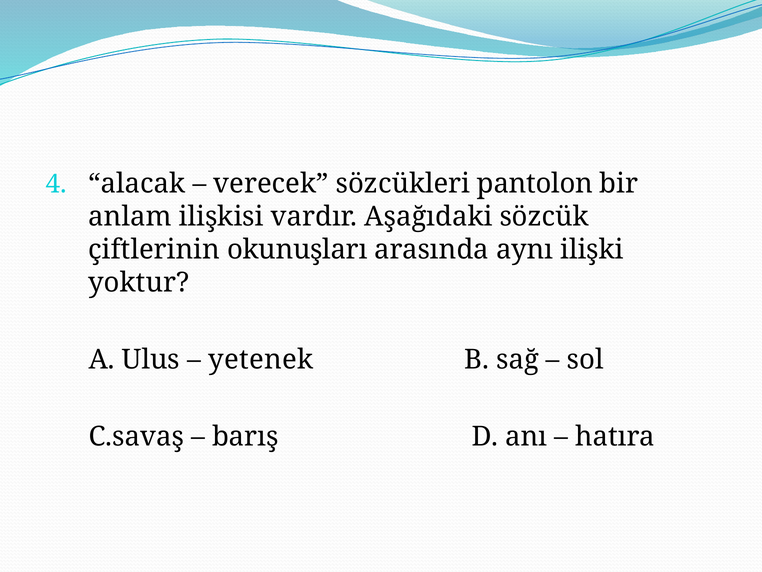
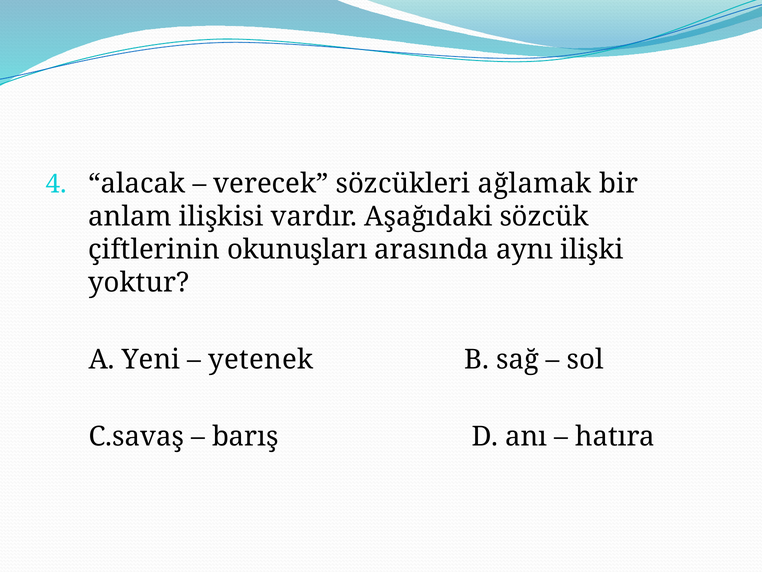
pantolon: pantolon -> ağlamak
Ulus: Ulus -> Yeni
